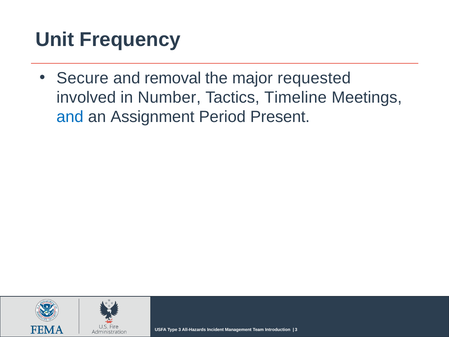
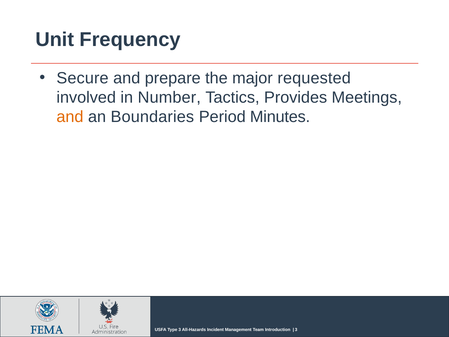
removal: removal -> prepare
Timeline: Timeline -> Provides
and at (70, 117) colour: blue -> orange
Assignment: Assignment -> Boundaries
Present: Present -> Minutes
